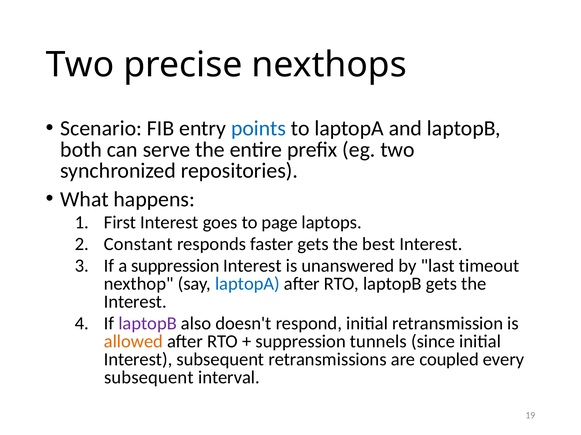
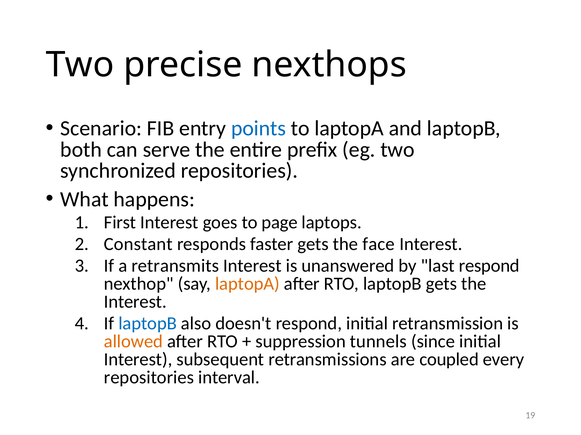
best: best -> face
a suppression: suppression -> retransmits
last timeout: timeout -> respond
laptopA at (247, 284) colour: blue -> orange
laptopB at (148, 324) colour: purple -> blue
subsequent at (149, 378): subsequent -> repositories
